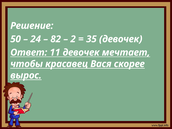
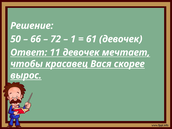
24: 24 -> 66
82: 82 -> 72
2: 2 -> 1
35: 35 -> 61
